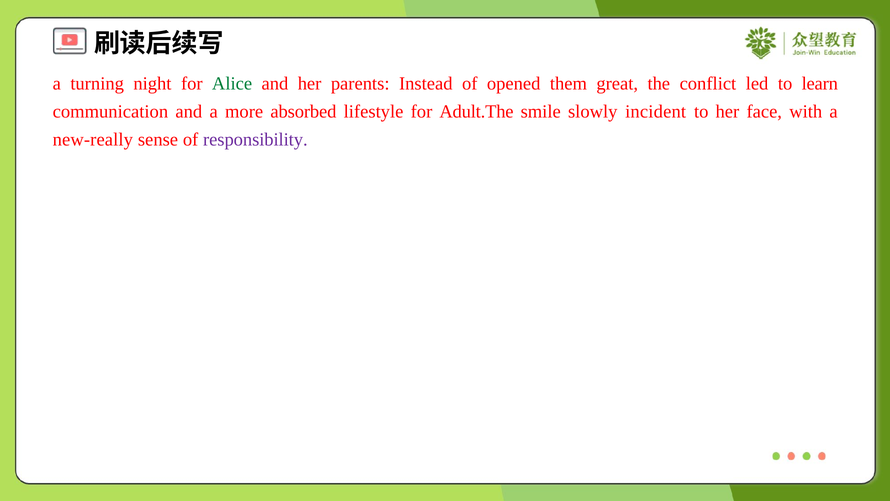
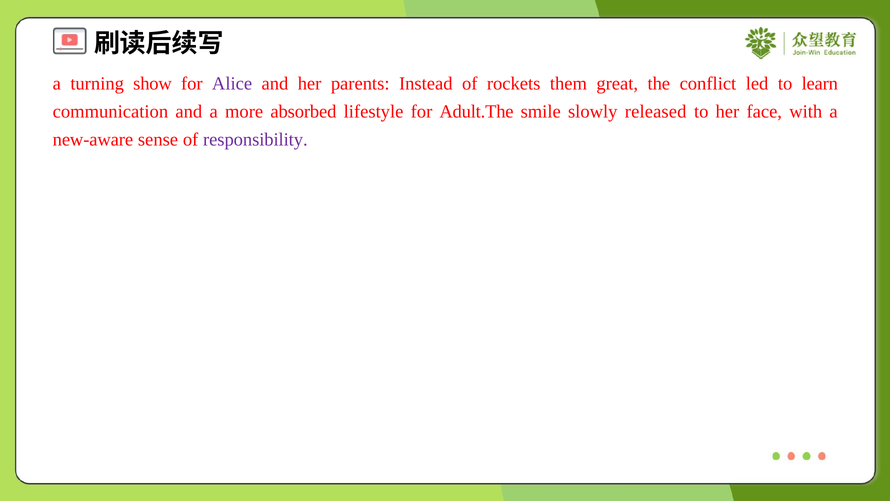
night: night -> show
Alice colour: green -> purple
opened: opened -> rockets
incident: incident -> released
new-really: new-really -> new-aware
